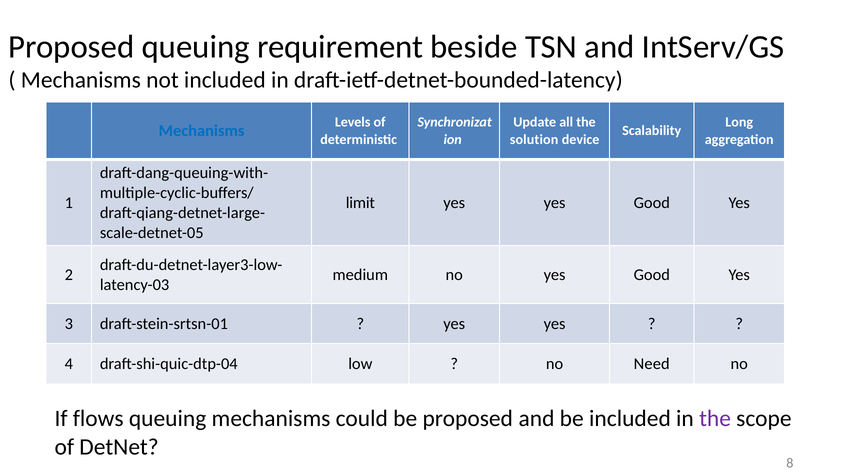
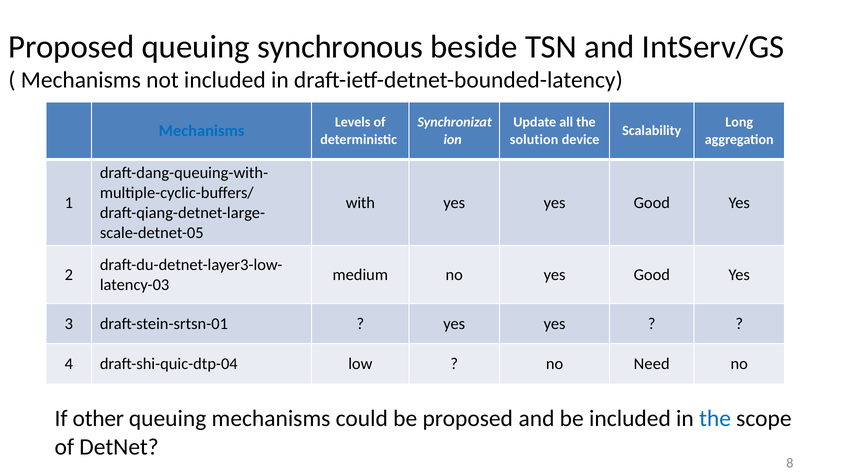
requirement: requirement -> synchronous
limit: limit -> with
flows: flows -> other
the at (715, 418) colour: purple -> blue
